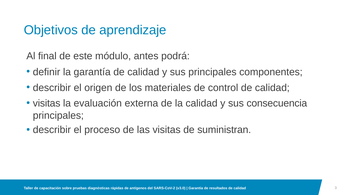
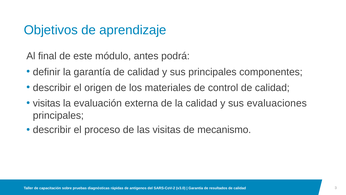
consecuencia: consecuencia -> evaluaciones
suministran: suministran -> mecanismo
